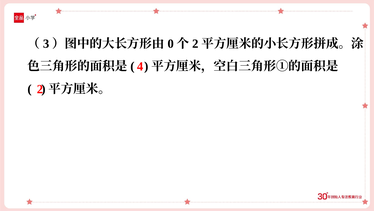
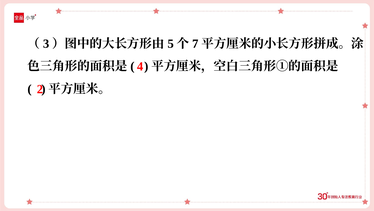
0: 0 -> 5
2 at (195, 44): 2 -> 7
